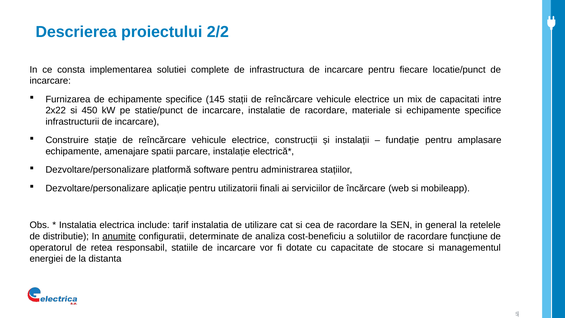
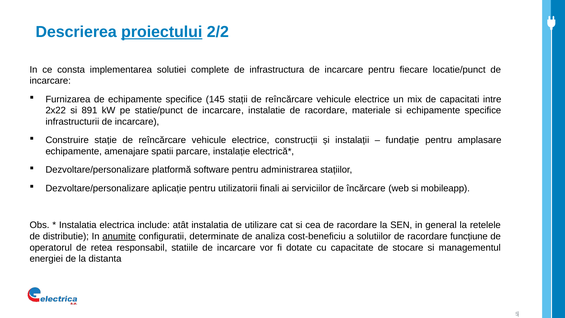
proiectului underline: none -> present
450: 450 -> 891
tarif: tarif -> atât
